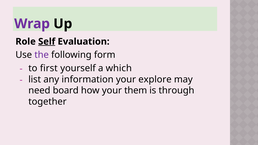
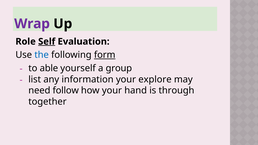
the colour: purple -> blue
form underline: none -> present
first: first -> able
which: which -> group
board: board -> follow
them: them -> hand
